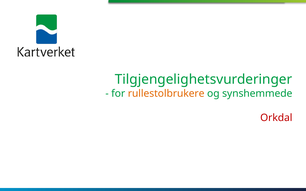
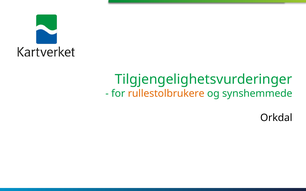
Orkdal colour: red -> black
